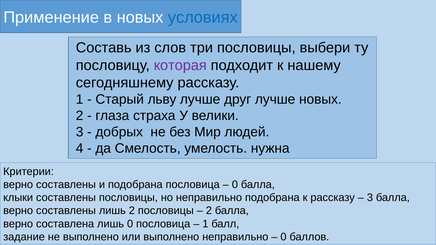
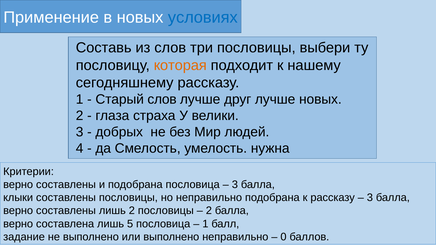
которая colour: purple -> orange
Старый льву: льву -> слов
0 at (235, 185): 0 -> 3
лишь 0: 0 -> 5
